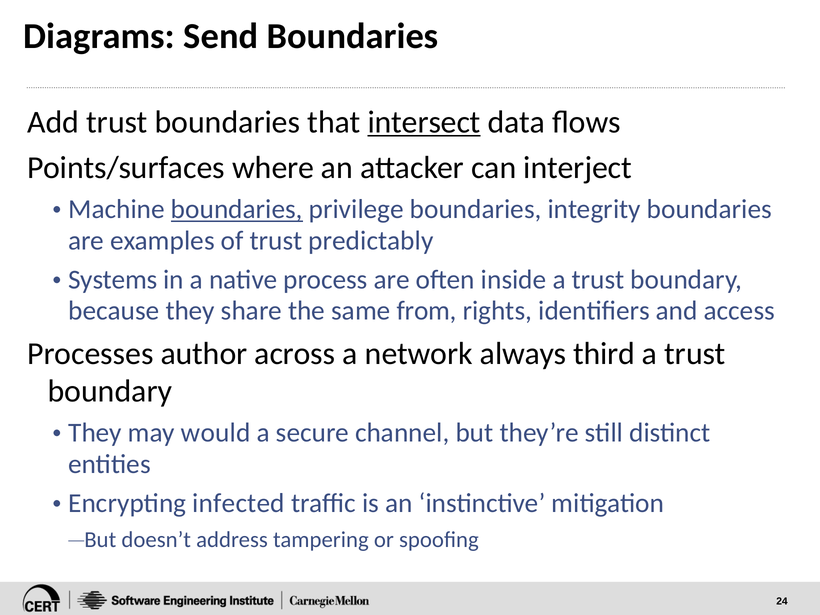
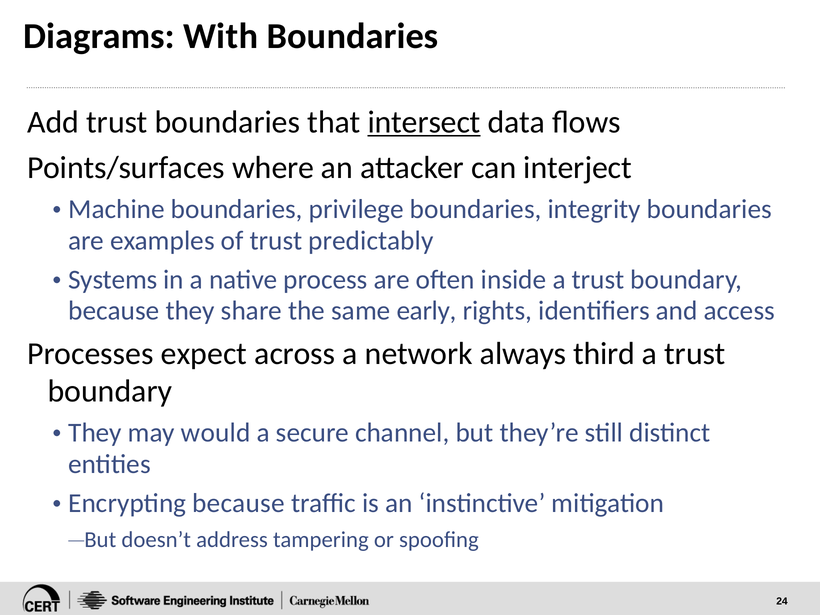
Send: Send -> With
boundaries at (237, 209) underline: present -> none
from: from -> early
author: author -> expect
Encrypting infected: infected -> because
